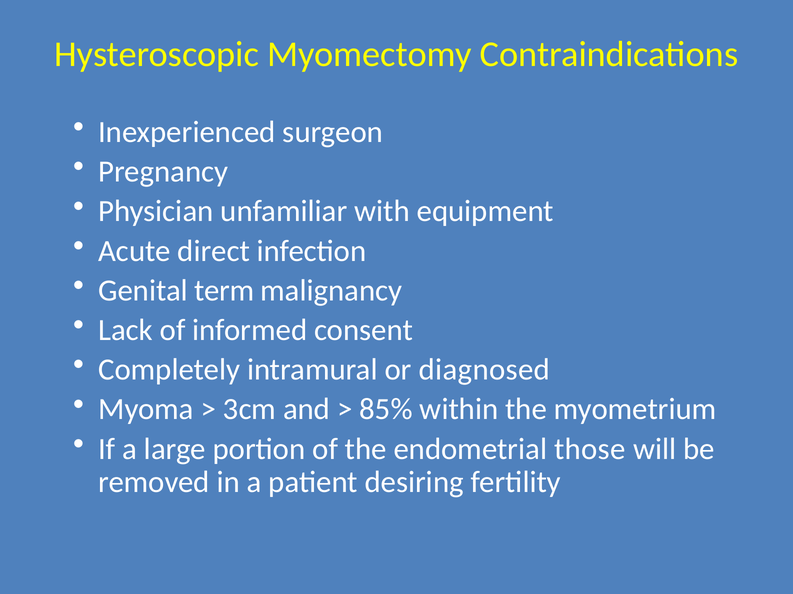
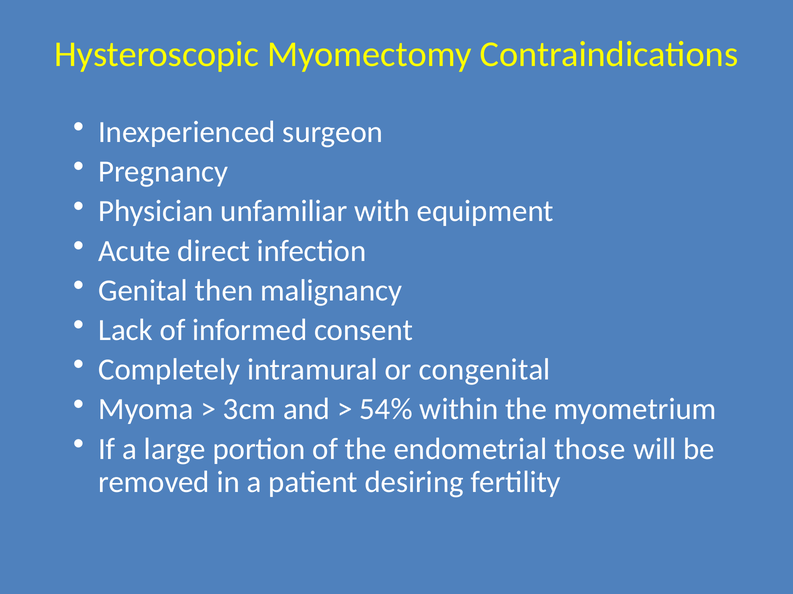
term: term -> then
diagnosed: diagnosed -> congenital
85%: 85% -> 54%
